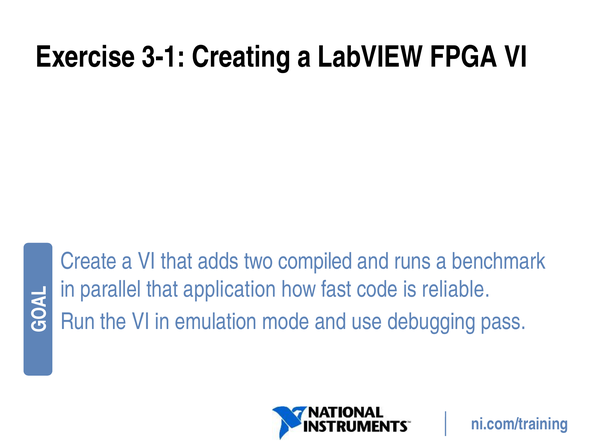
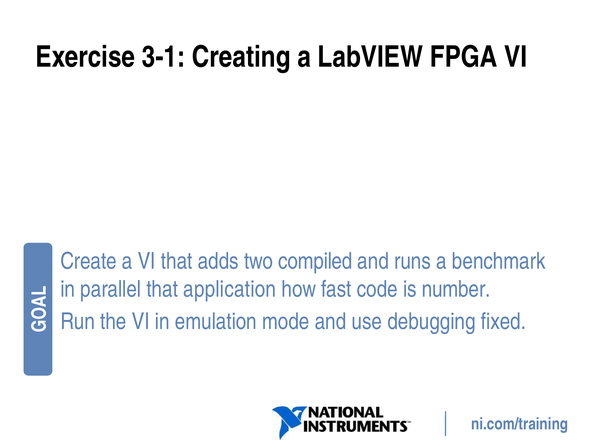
reliable: reliable -> number
pass: pass -> fixed
